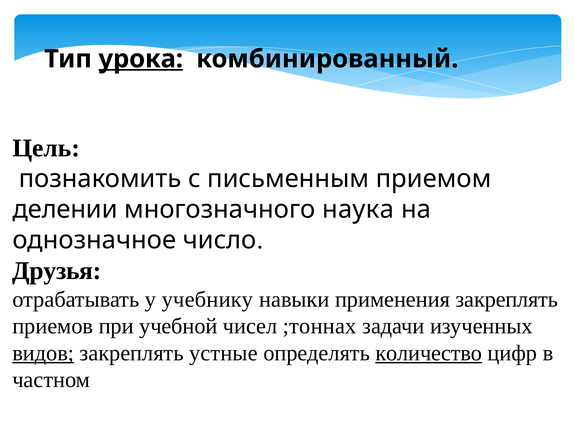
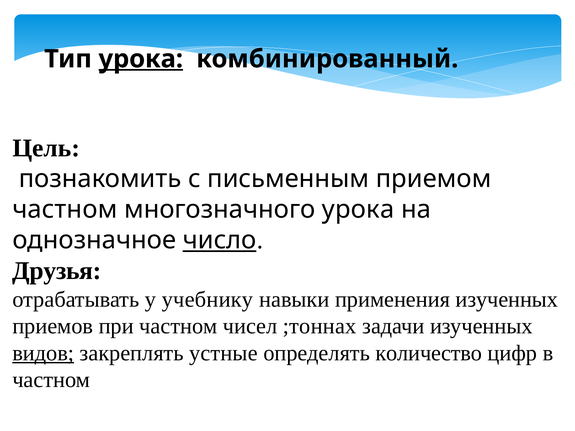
делении at (65, 210): делении -> частном
многозначного наука: наука -> урока
число underline: none -> present
применения закреплять: закреплять -> изученных
при учебной: учебной -> частном
количество underline: present -> none
